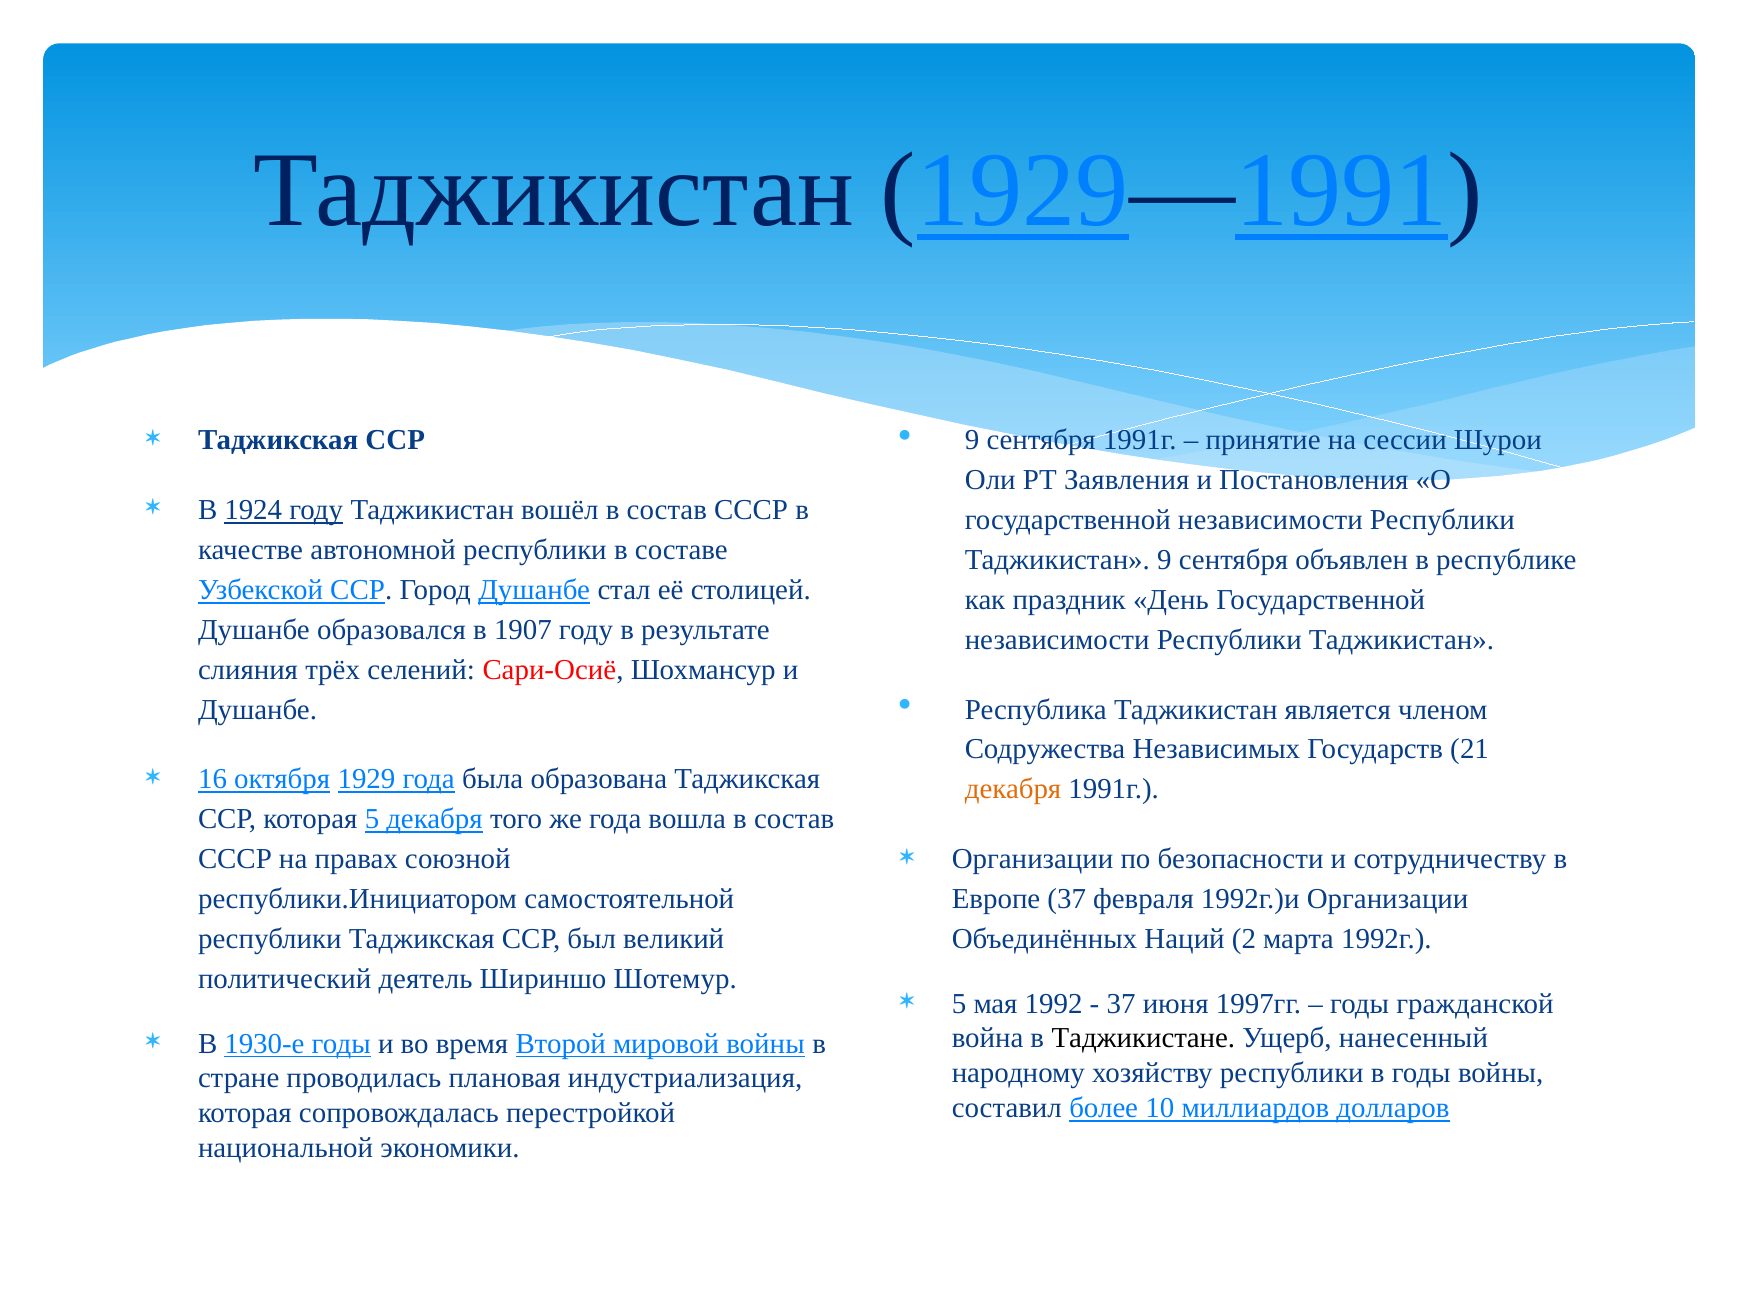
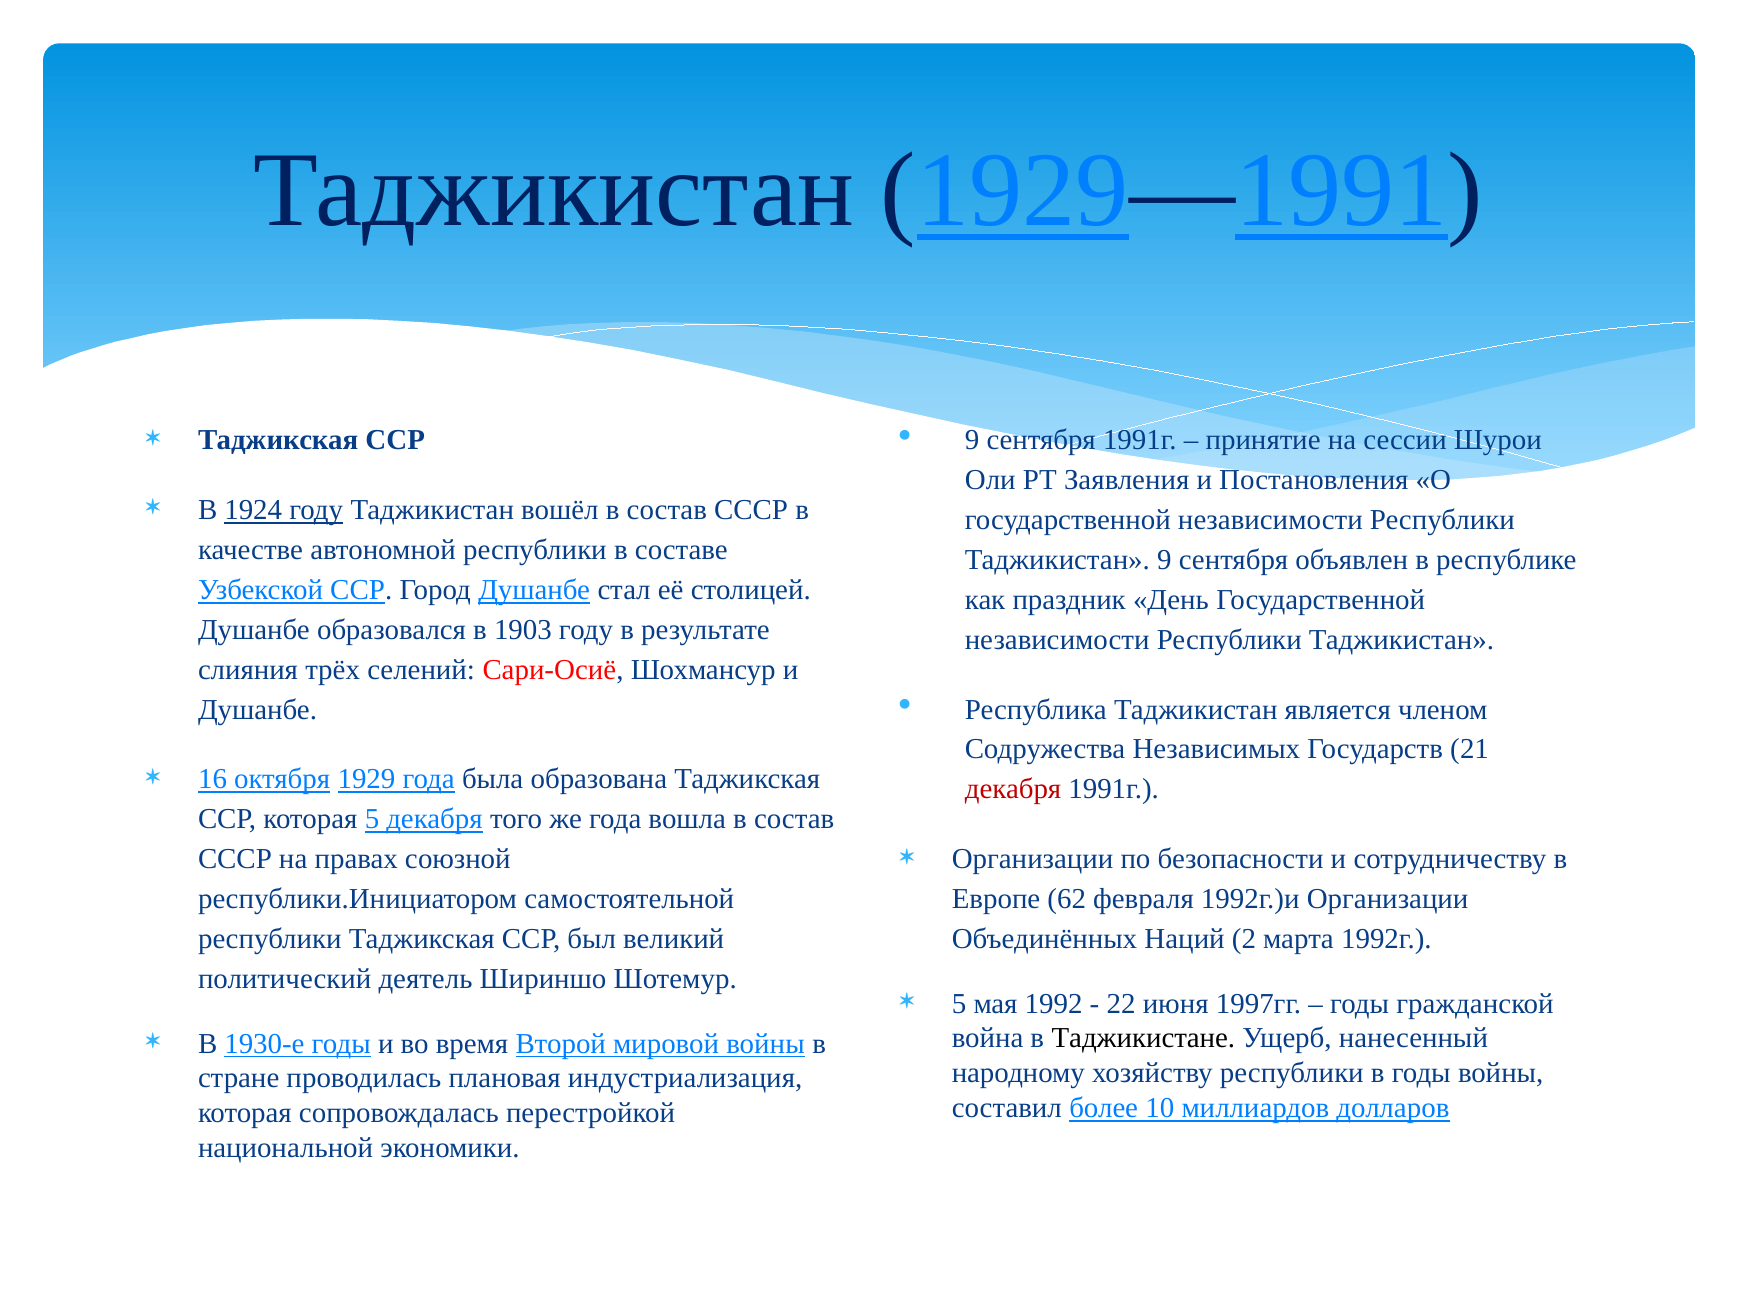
1907: 1907 -> 1903
декабря at (1013, 790) colour: orange -> red
Европе 37: 37 -> 62
37 at (1121, 1004): 37 -> 22
